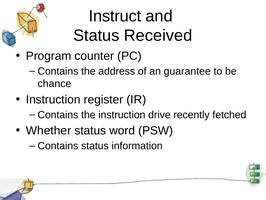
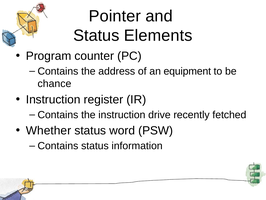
Instruct: Instruct -> Pointer
Received: Received -> Elements
guarantee: guarantee -> equipment
